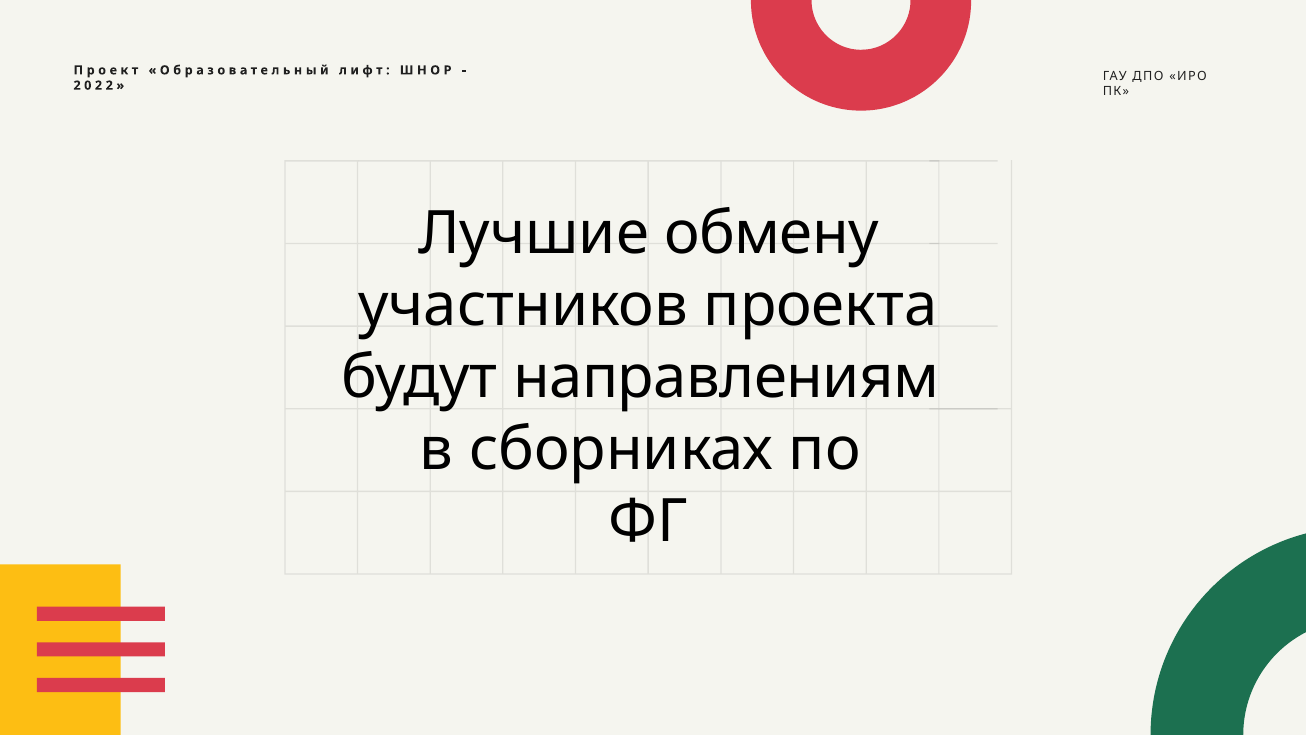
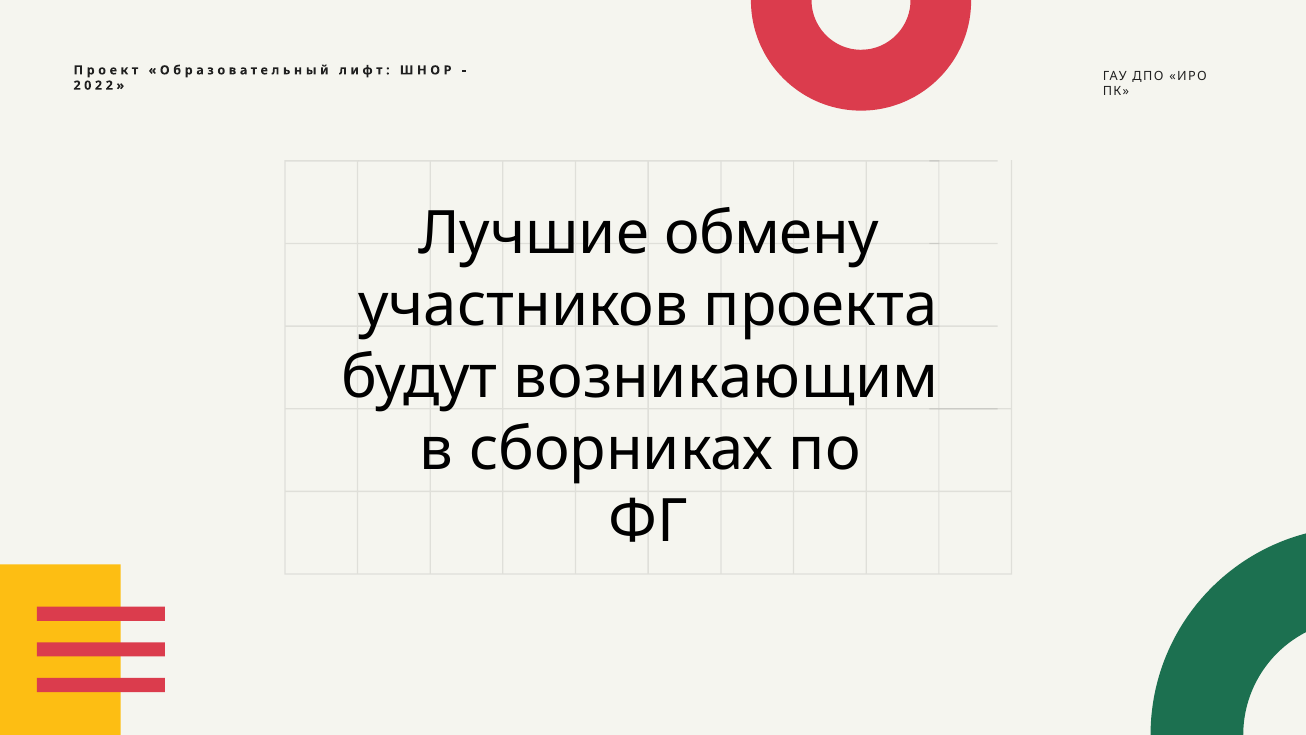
направлениям: направлениям -> возникающим
